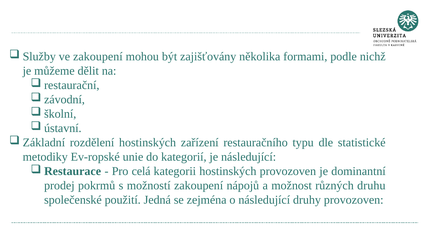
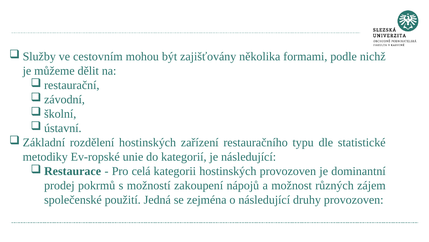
ve zakoupení: zakoupení -> cestovním
druhu: druhu -> zájem
